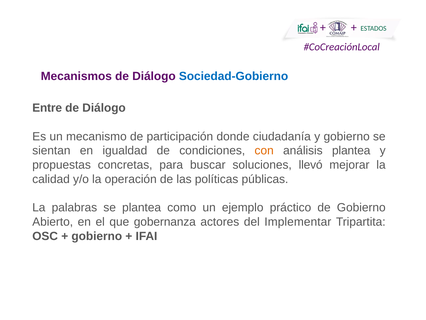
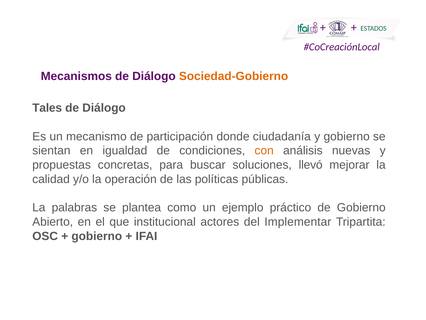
Sociedad-Gobierno colour: blue -> orange
Entre: Entre -> Tales
análisis plantea: plantea -> nuevas
gobernanza: gobernanza -> institucional
